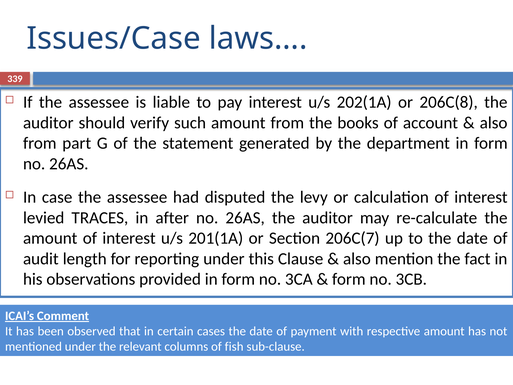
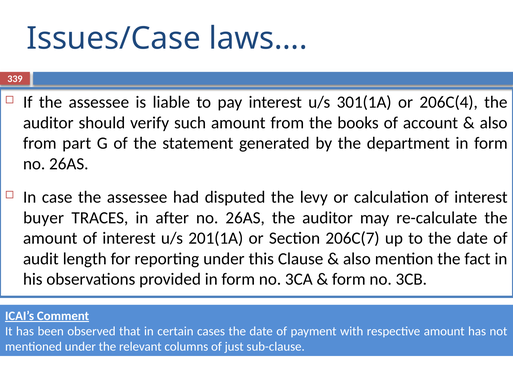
202(1A: 202(1A -> 301(1A
206C(8: 206C(8 -> 206C(4
levied: levied -> buyer
fish: fish -> just
